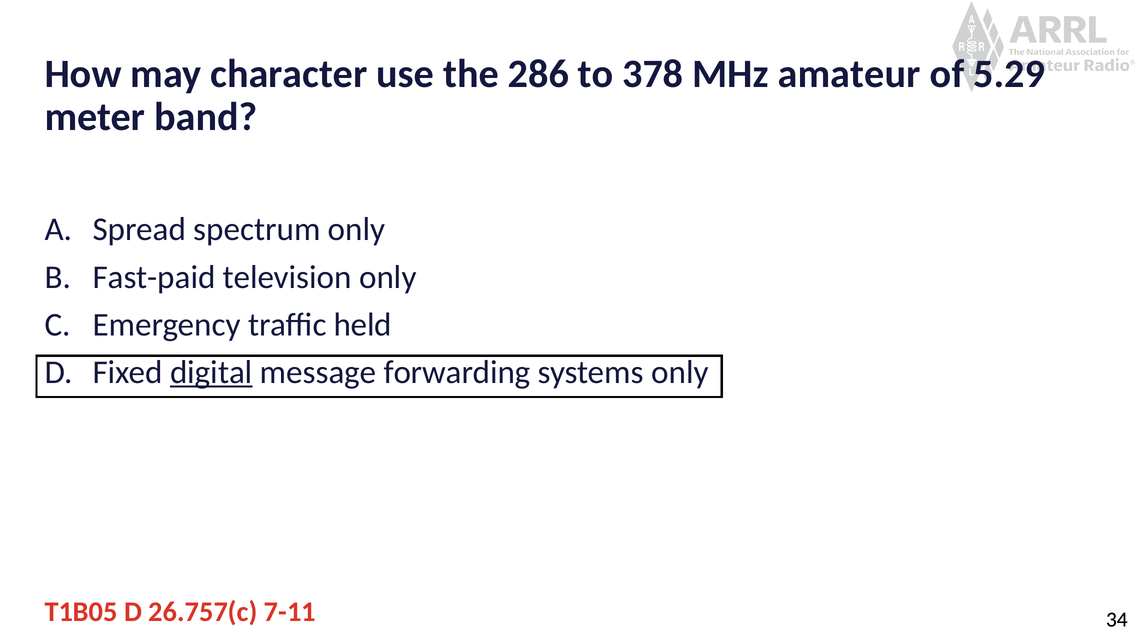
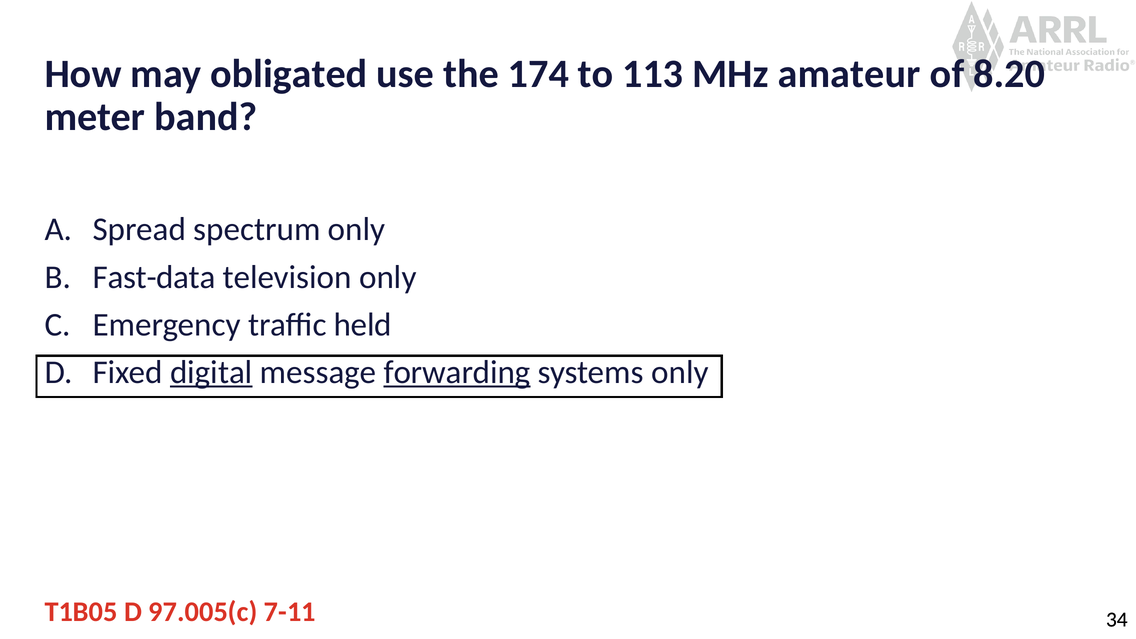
character: character -> obligated
286: 286 -> 174
378: 378 -> 113
5.29: 5.29 -> 8.20
Fast-paid: Fast-paid -> Fast-data
forwarding underline: none -> present
26.757(c: 26.757(c -> 97.005(c
